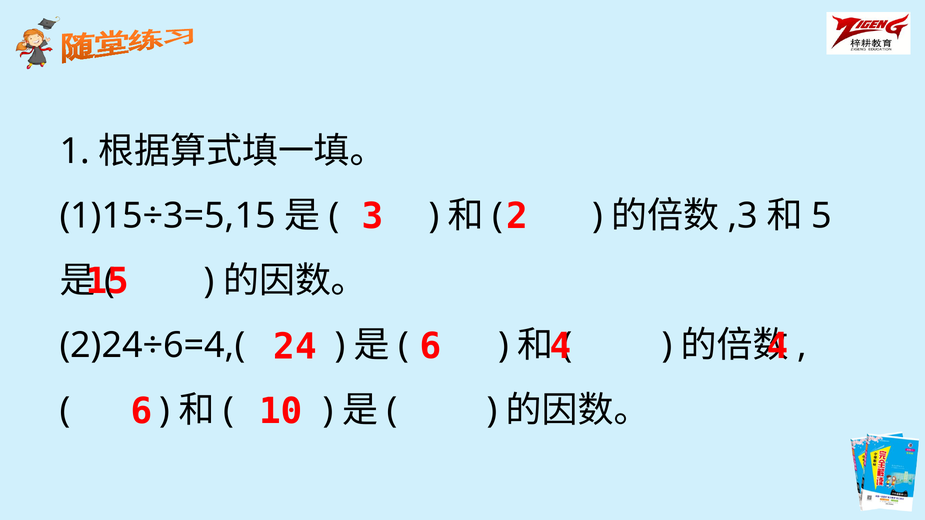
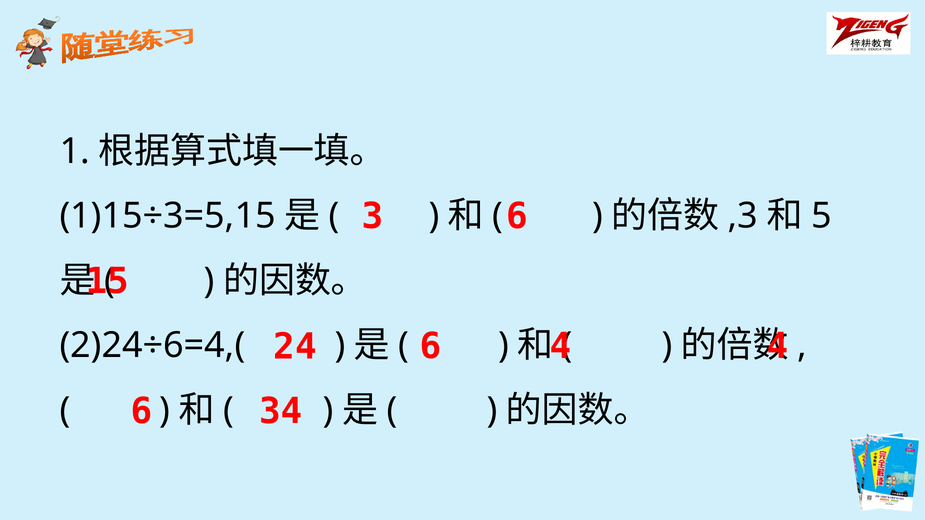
3 2: 2 -> 6
10: 10 -> 34
